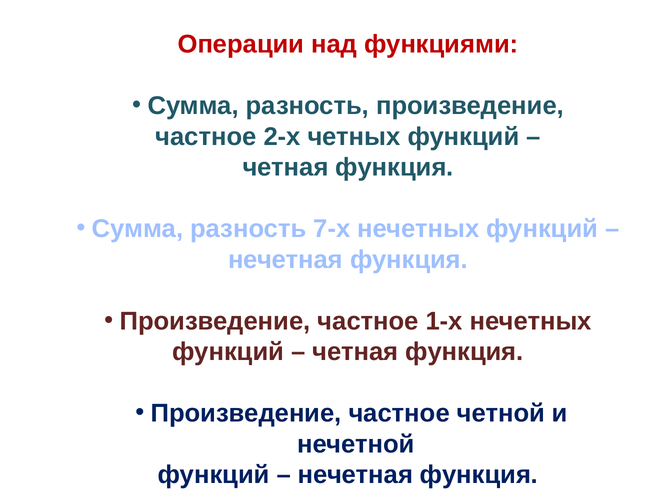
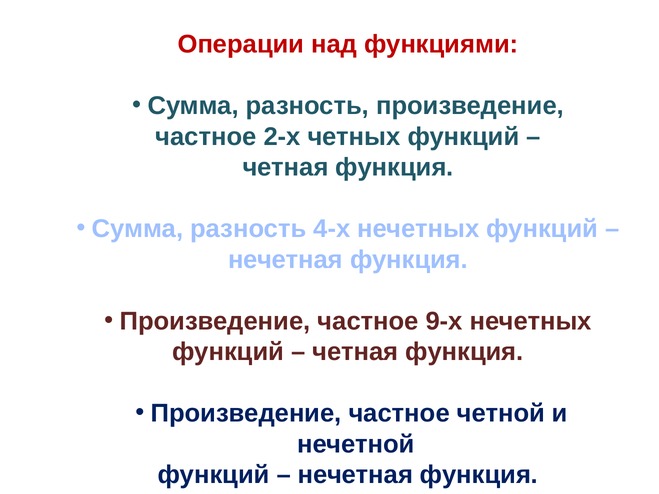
7-х: 7-х -> 4-х
1-х: 1-х -> 9-х
